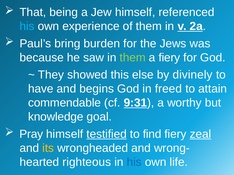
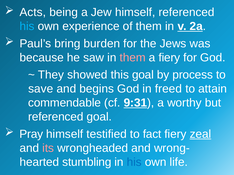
That: That -> Acts
them at (133, 58) colour: light green -> pink
this else: else -> goal
divinely: divinely -> process
have: have -> save
knowledge at (56, 117): knowledge -> referenced
testified underline: present -> none
find: find -> fact
its colour: yellow -> pink
righteous: righteous -> stumbling
